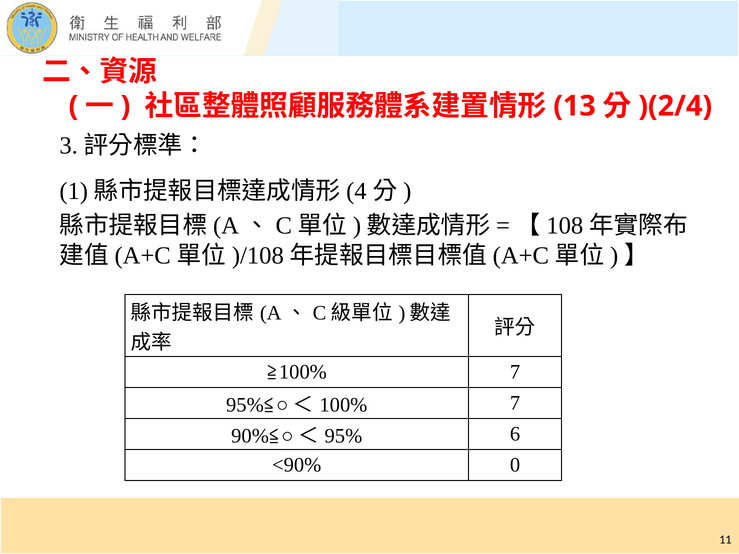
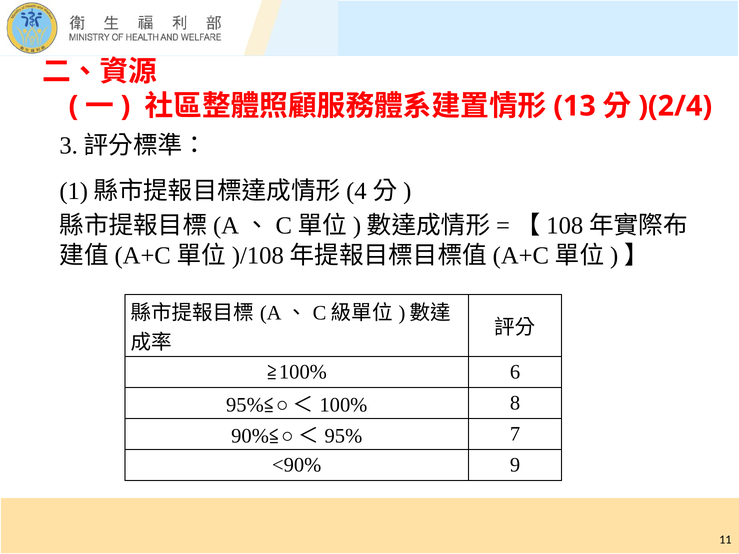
≧100% 7: 7 -> 6
7 at (515, 403): 7 -> 8
6: 6 -> 7
0: 0 -> 9
